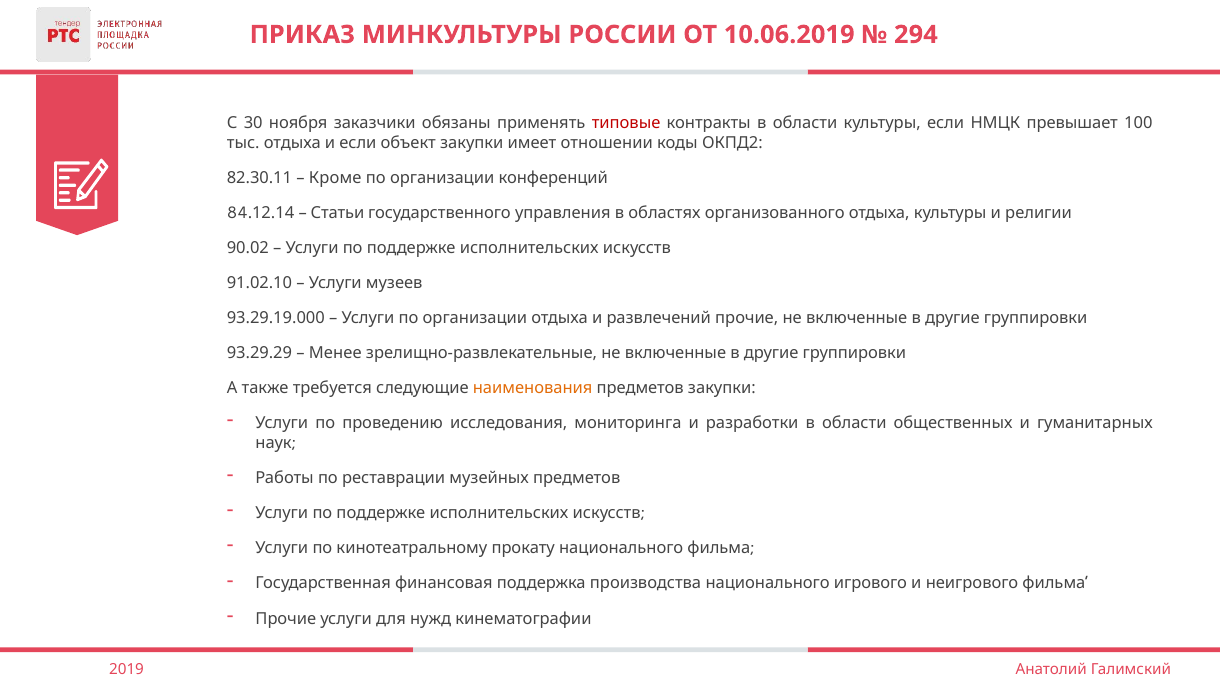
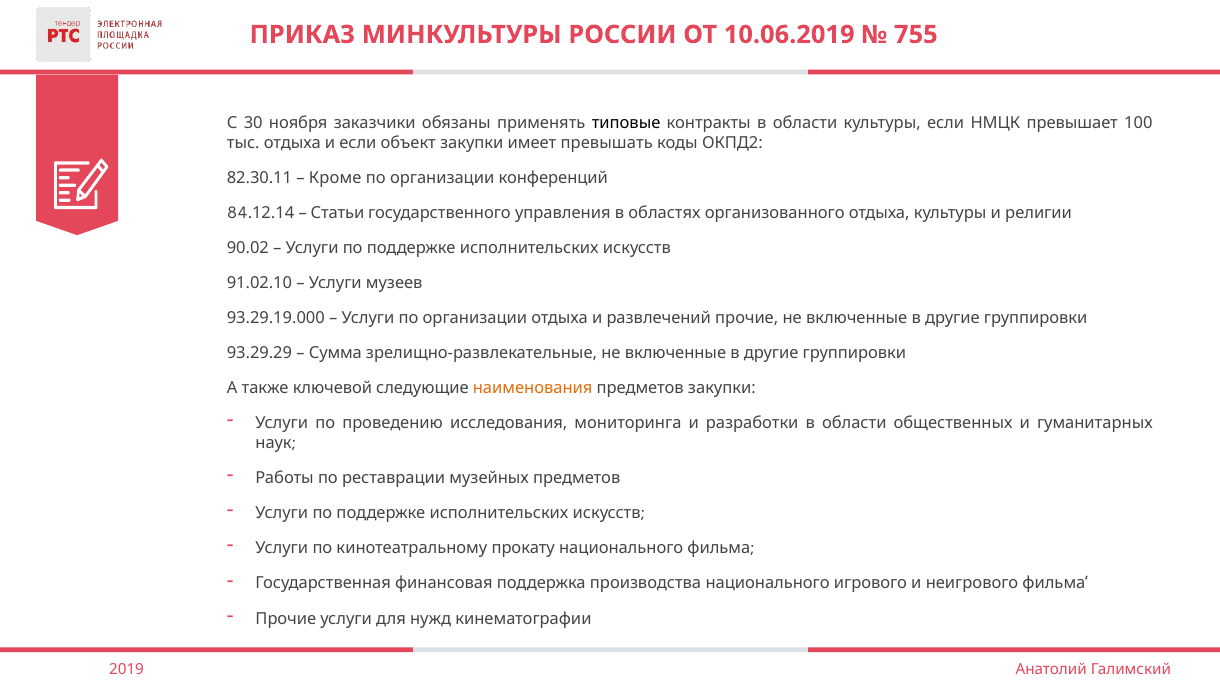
294: 294 -> 755
типовые colour: red -> black
отношении: отношении -> превышать
Менее: Менее -> Сумма
требуется: требуется -> ключевой
